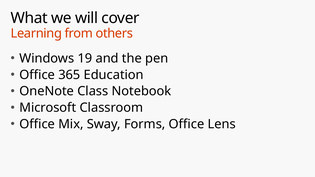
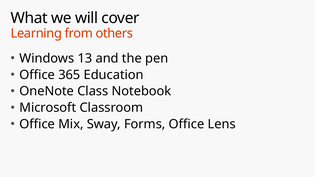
19: 19 -> 13
